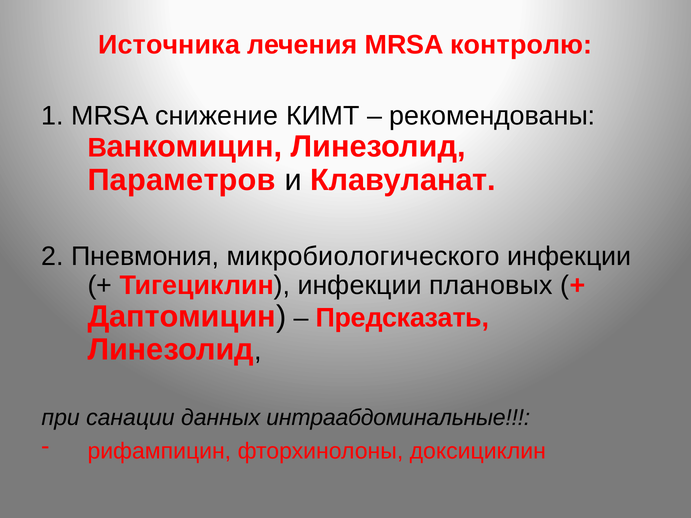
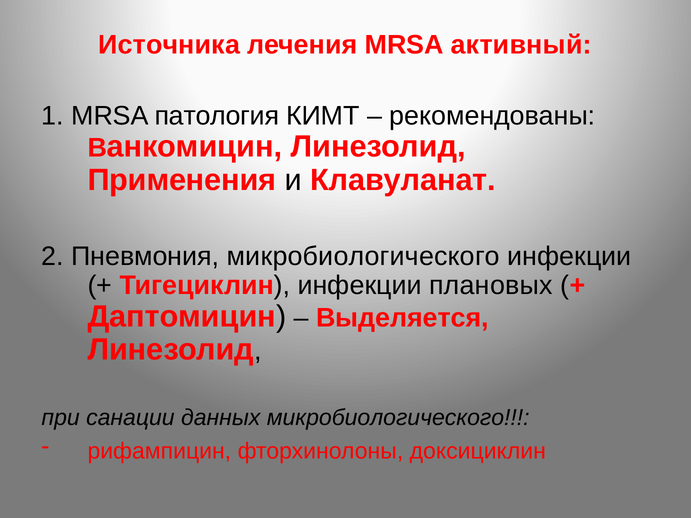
контролю: контролю -> активный
снижение: снижение -> патология
Параметров: Параметров -> Применения
Предсказать: Предсказать -> Выделяется
данных интраабдоминальные: интраабдоминальные -> микробиологического
